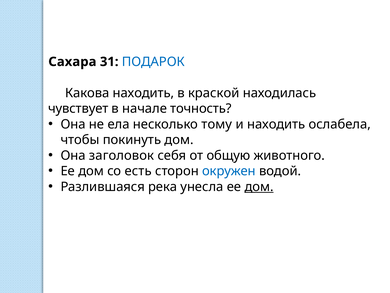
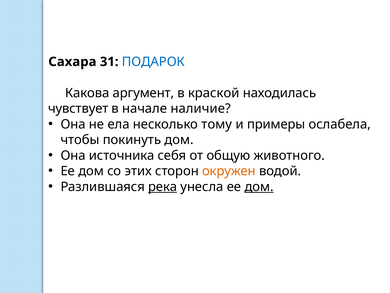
Какова находить: находить -> аргумент
точность: точность -> наличие
и находить: находить -> примеры
заголовок: заголовок -> источника
есть: есть -> этих
окружен colour: blue -> orange
река underline: none -> present
